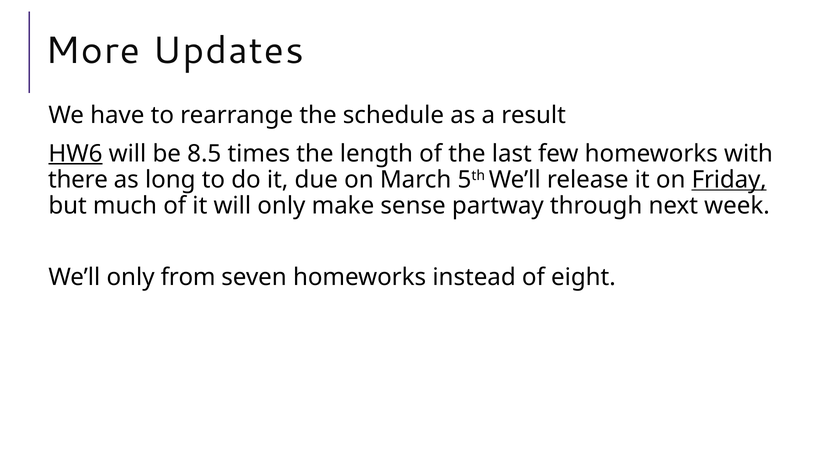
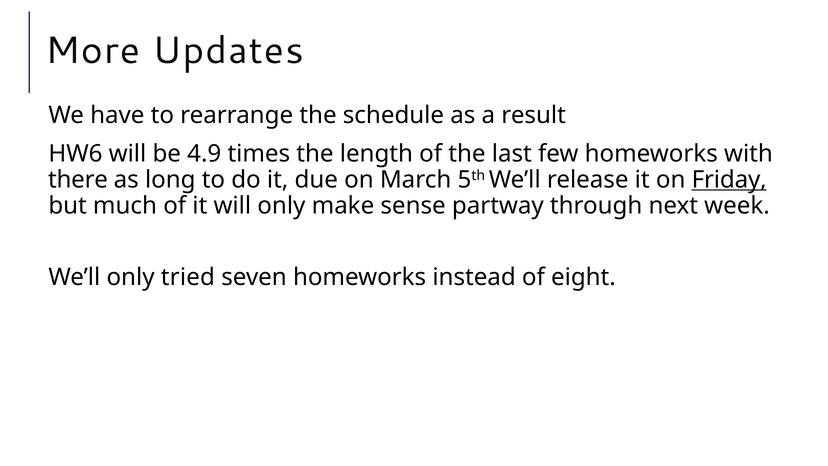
HW6 underline: present -> none
8.5: 8.5 -> 4.9
from: from -> tried
